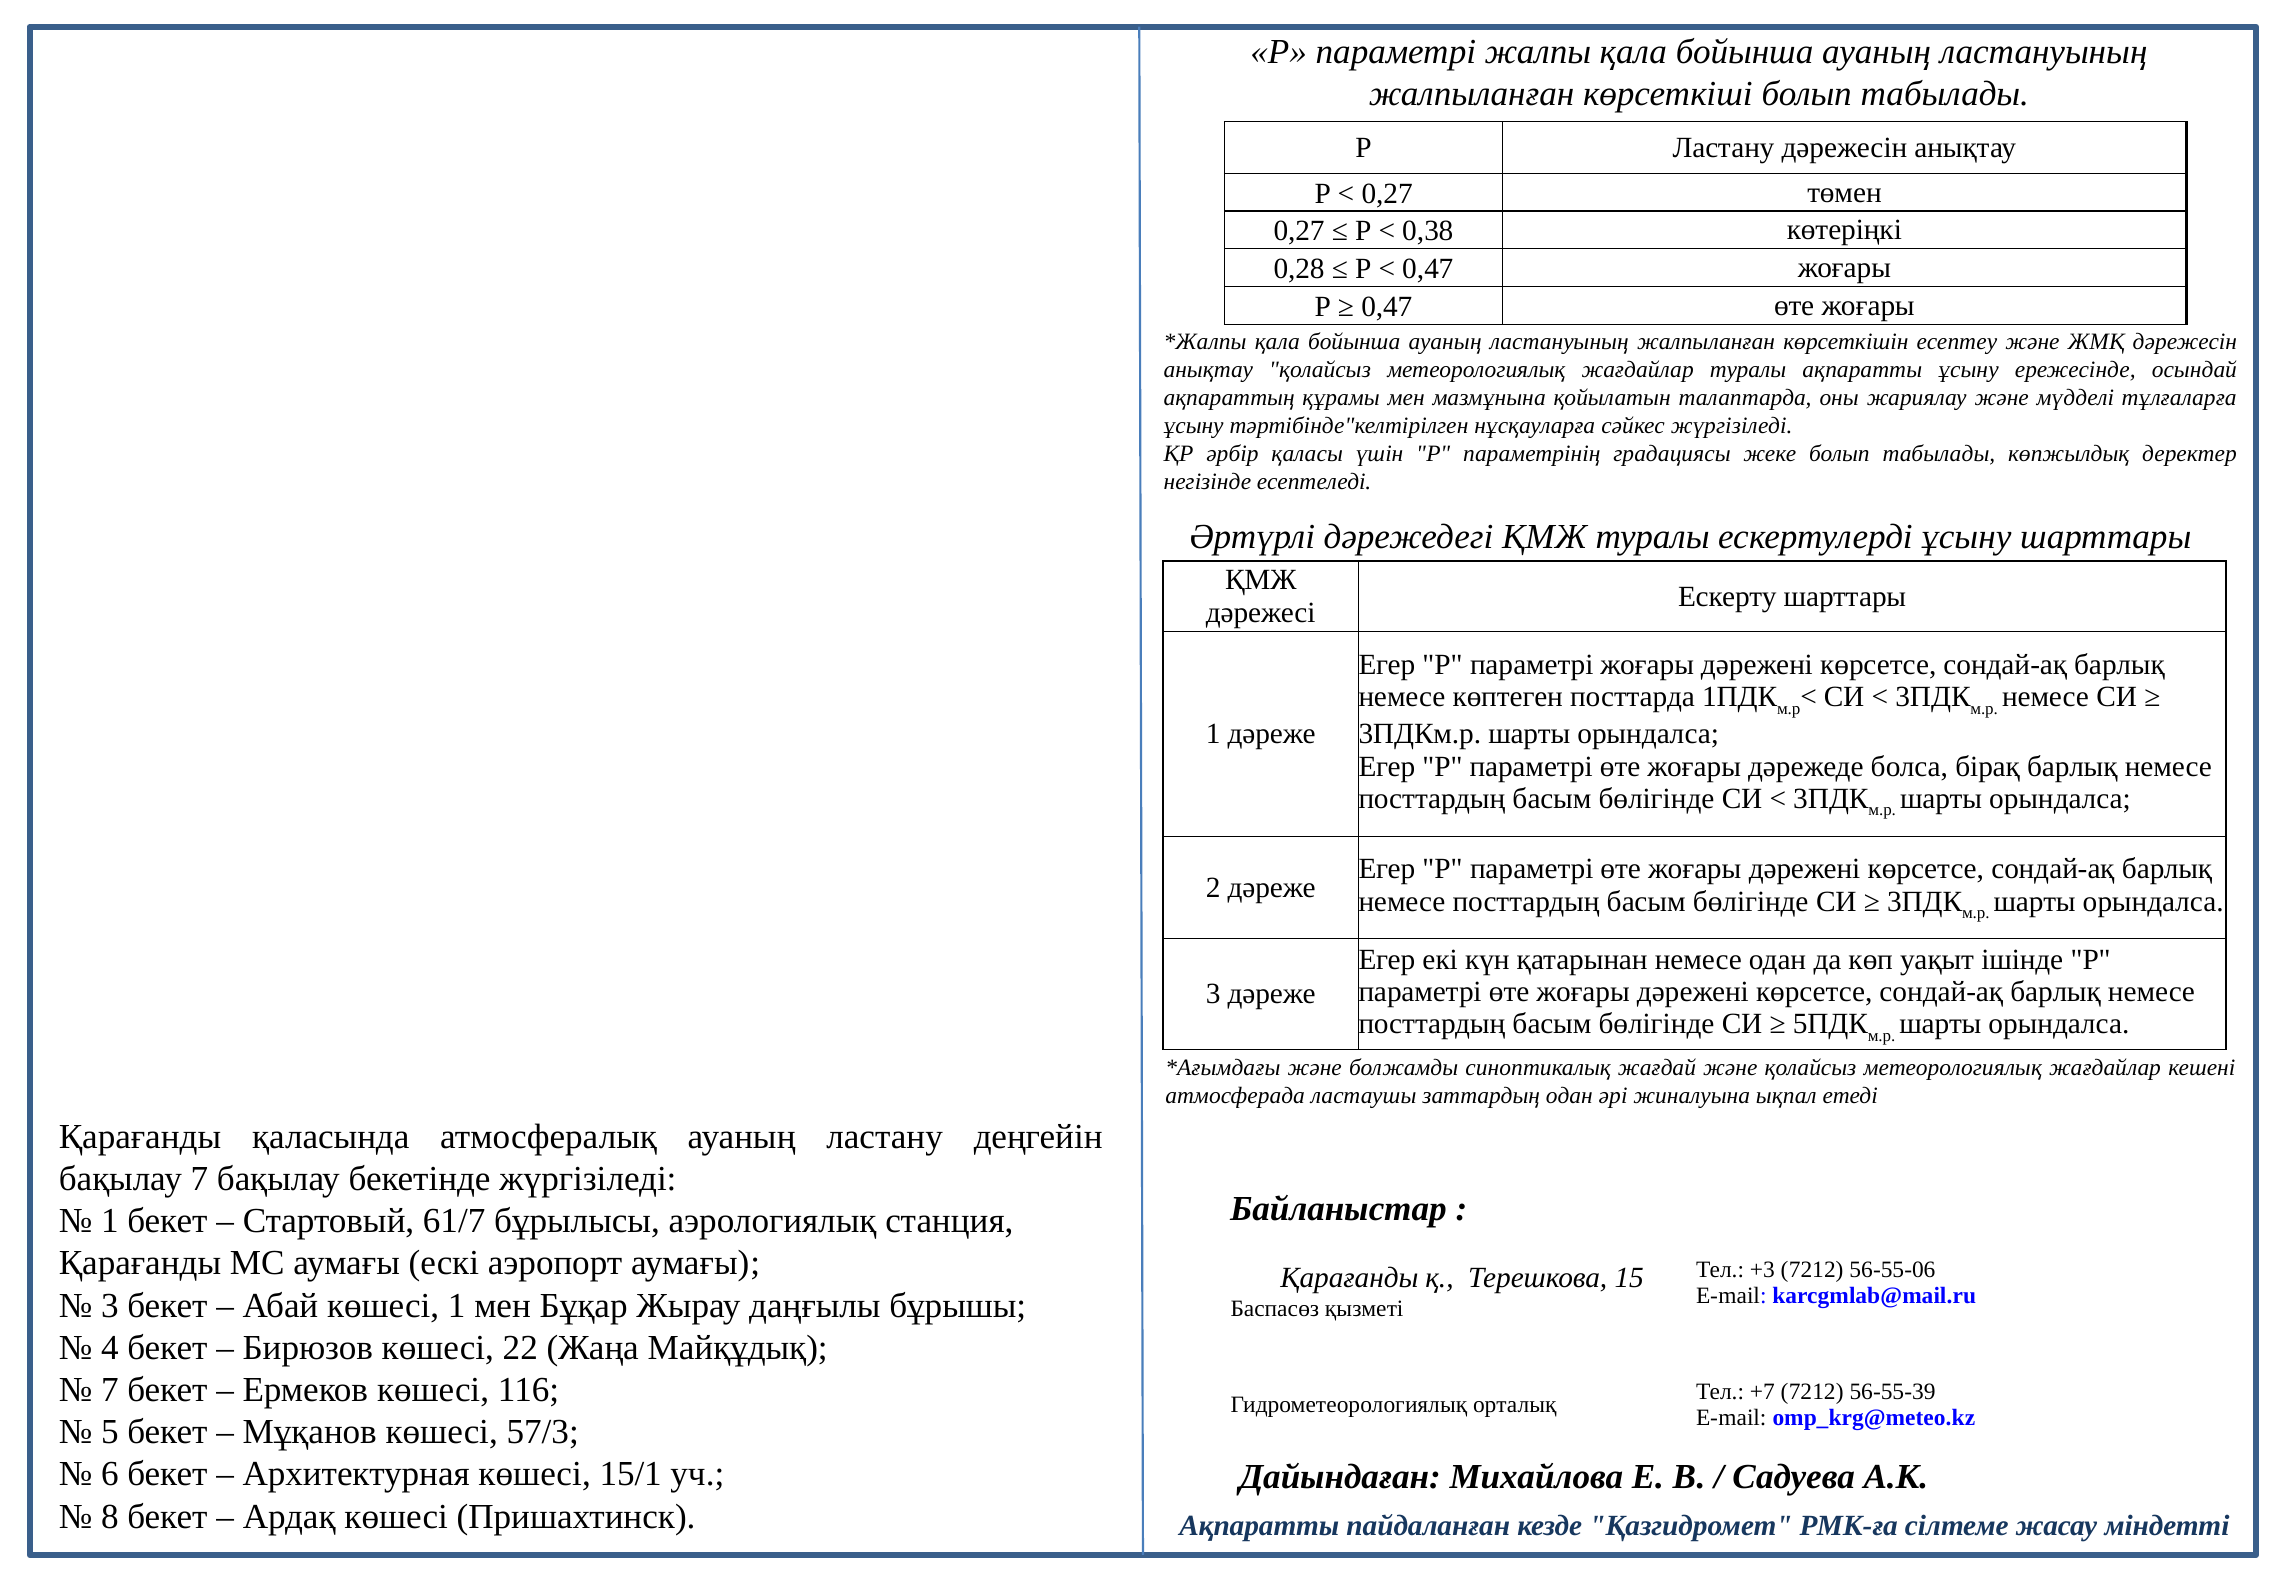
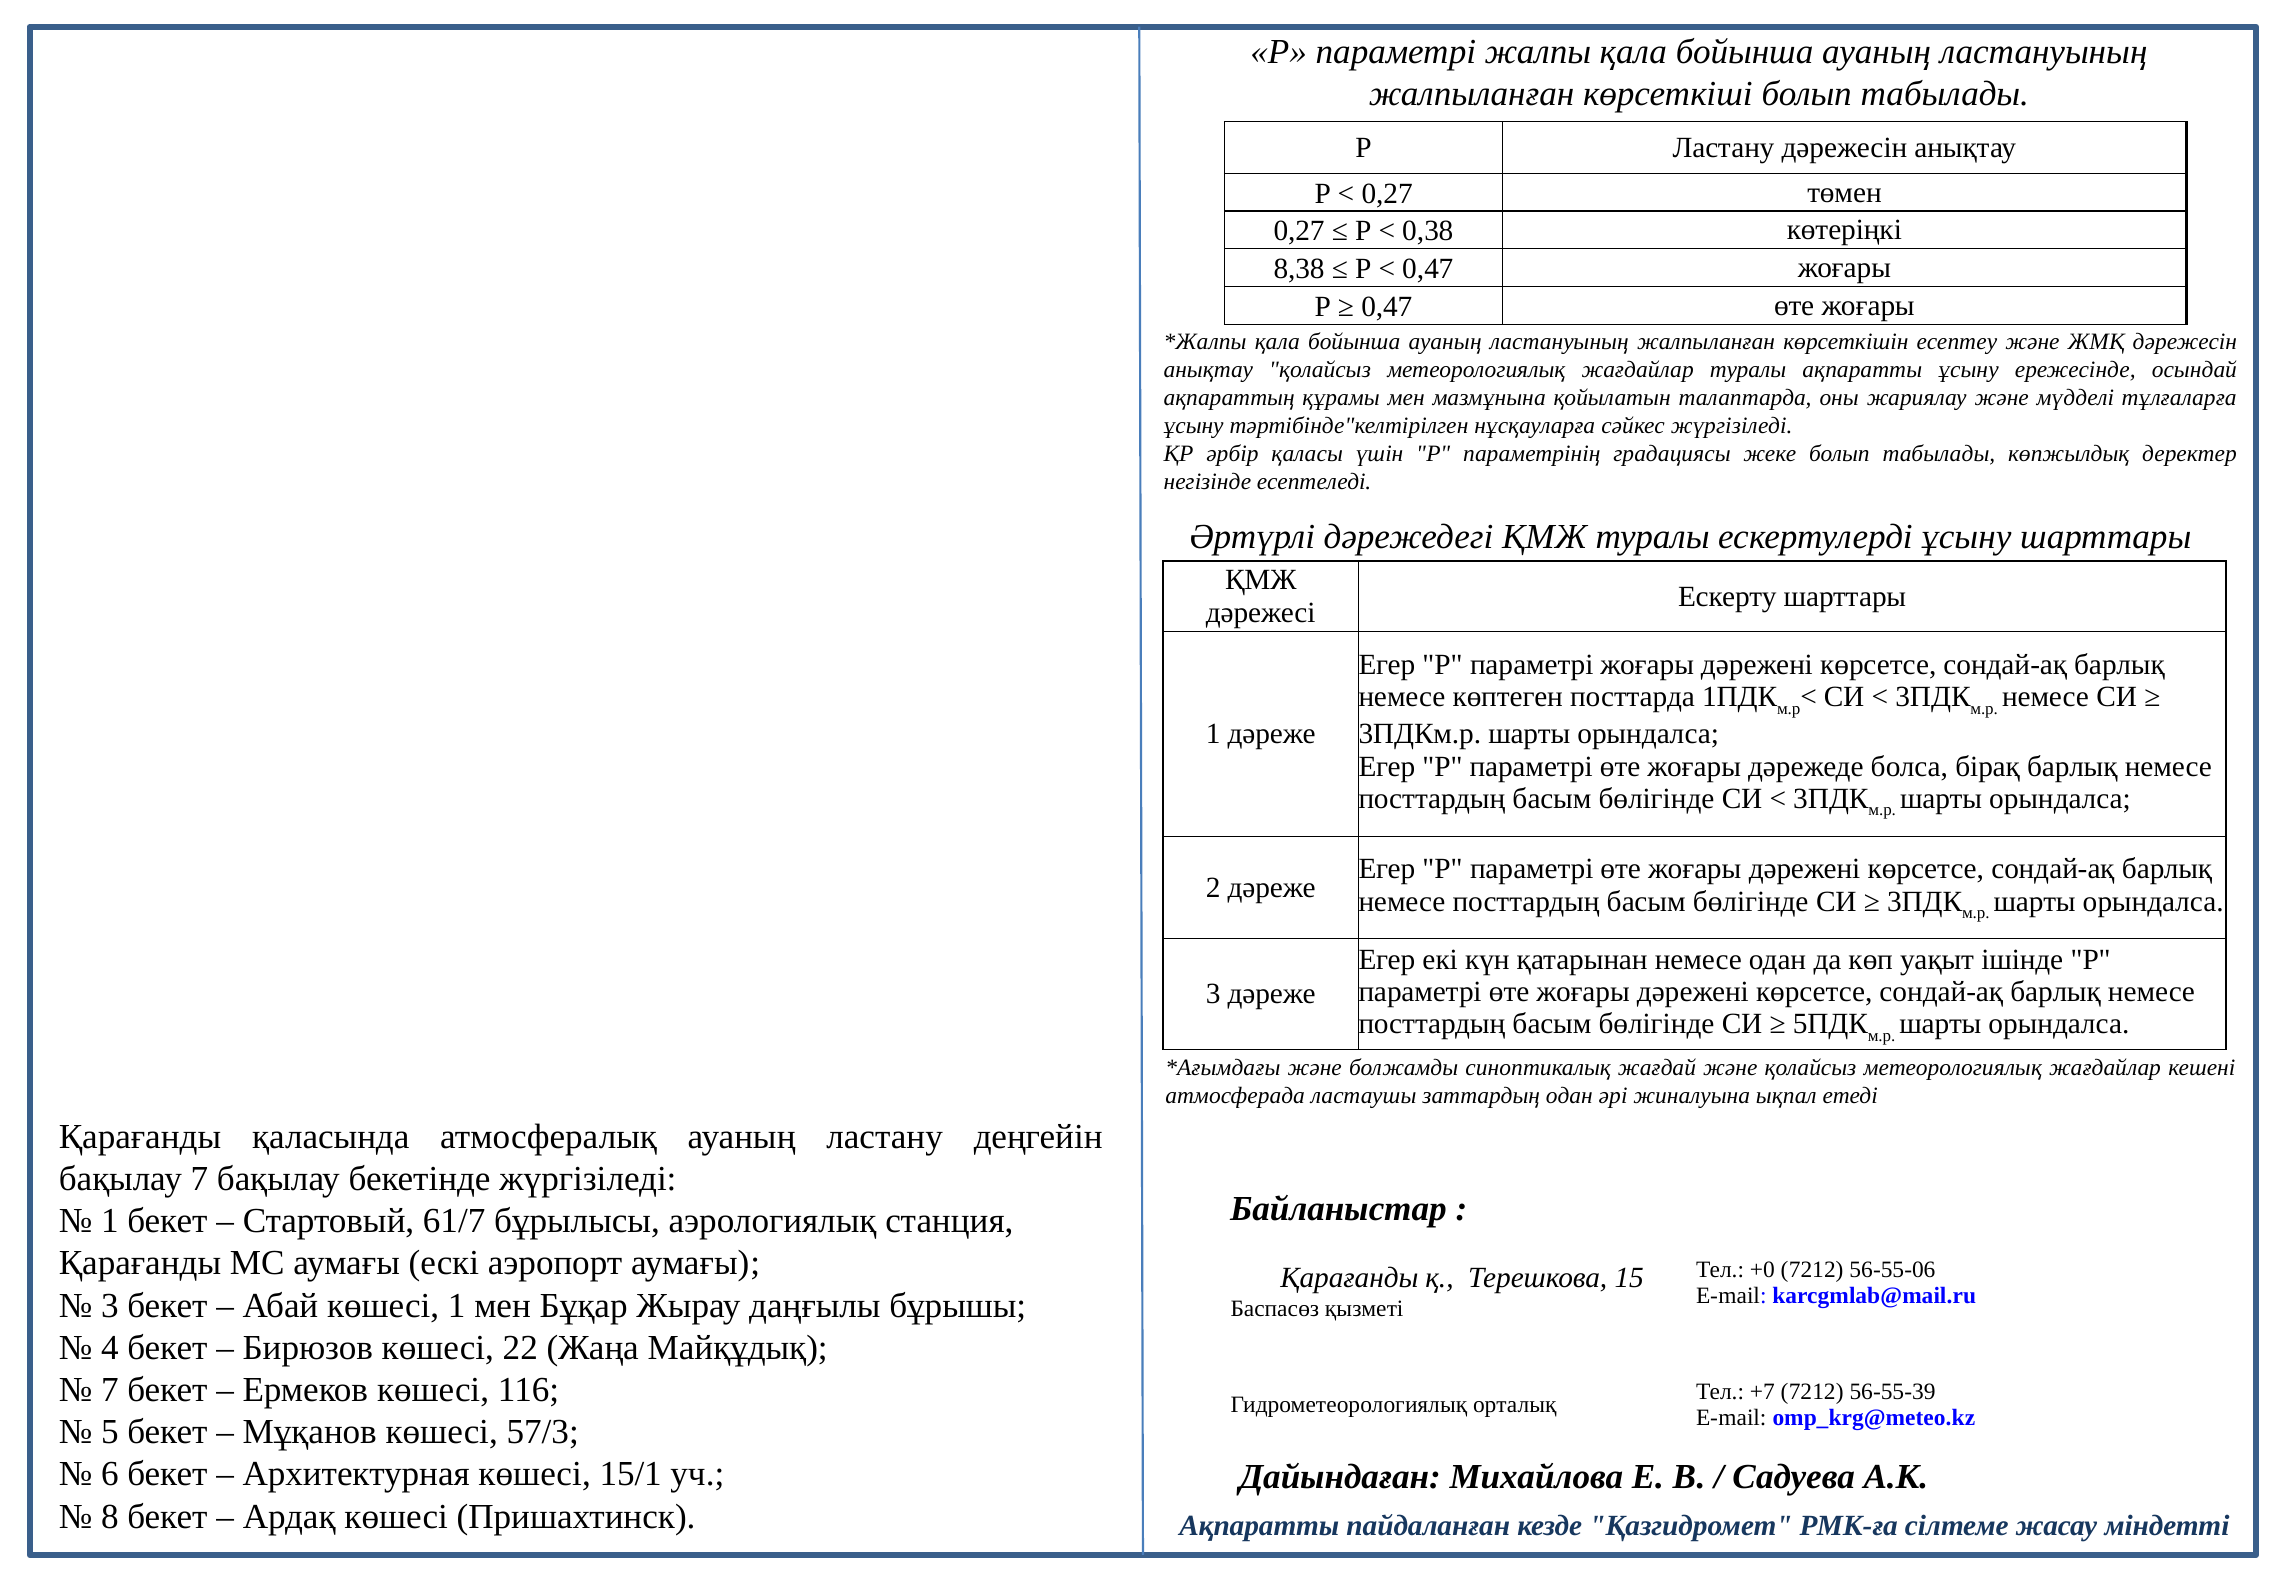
0,28: 0,28 -> 8,38
+3: +3 -> +0
